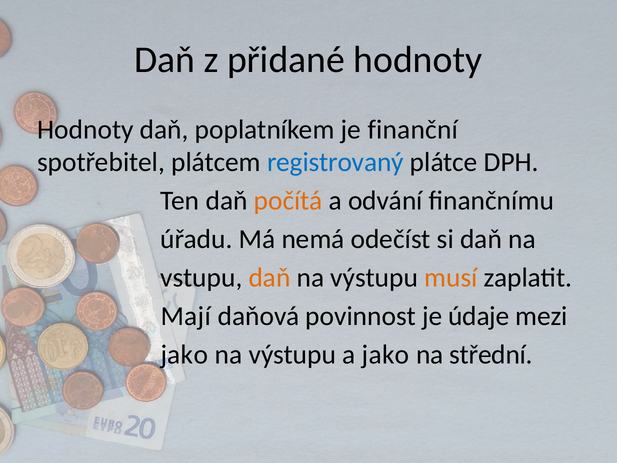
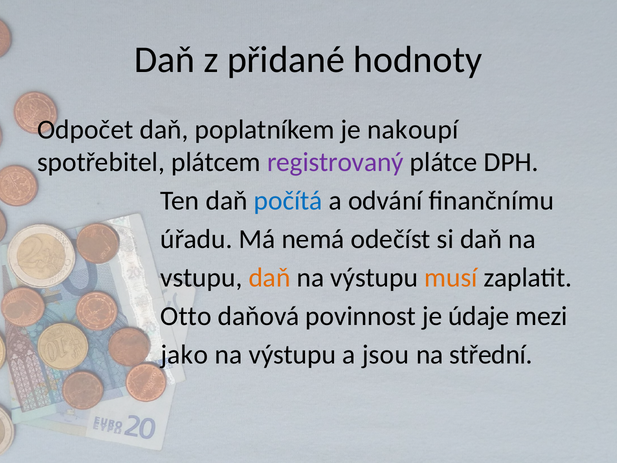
Hodnoty at (85, 129): Hodnoty -> Odpočet
finanční: finanční -> nakoupí
registrovaný colour: blue -> purple
počítá colour: orange -> blue
Mají: Mají -> Otto
a jako: jako -> jsou
